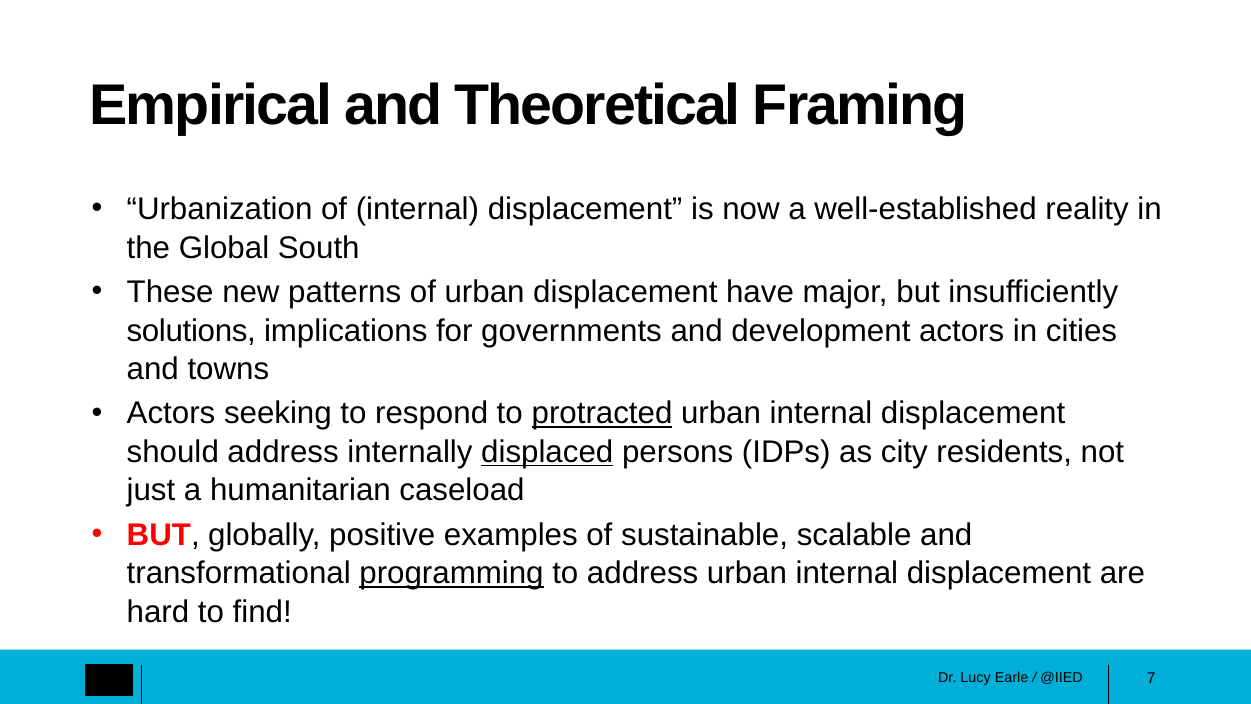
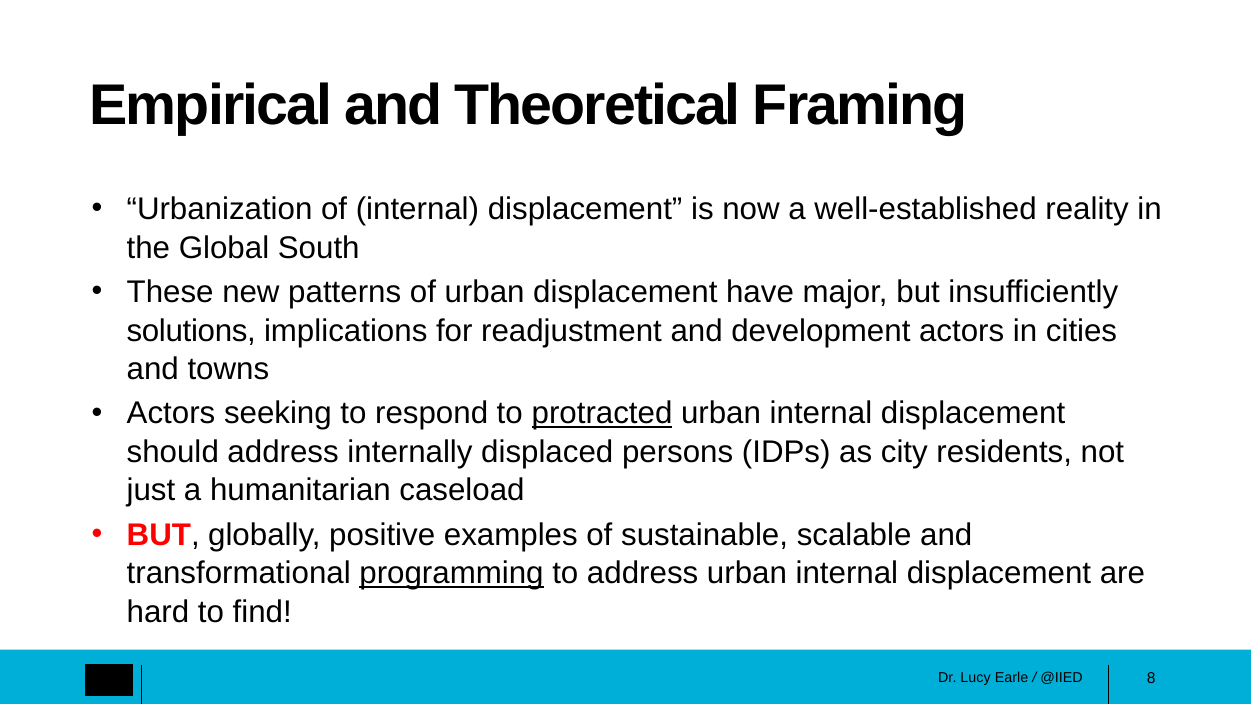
governments: governments -> readjustment
displaced underline: present -> none
7: 7 -> 8
